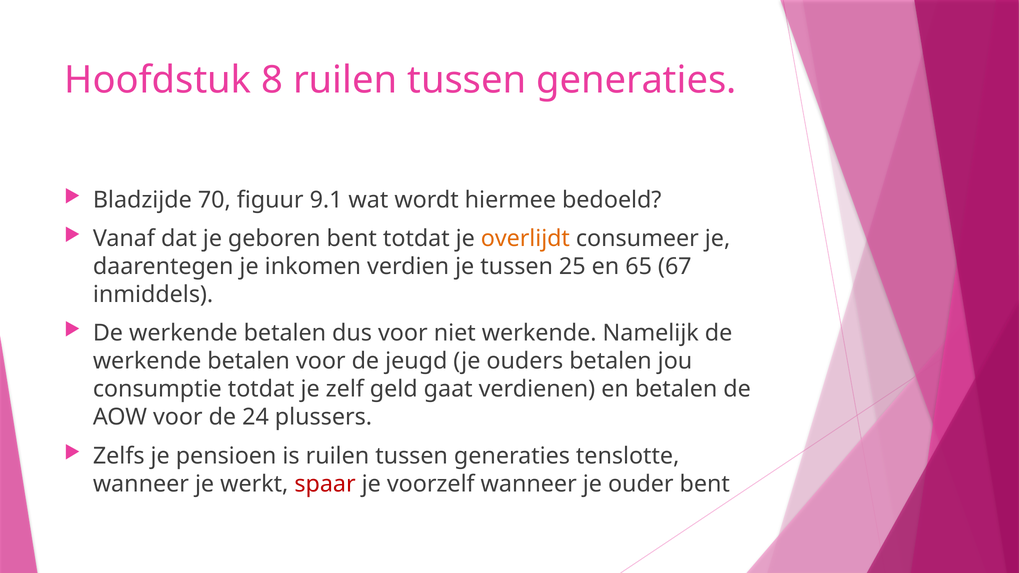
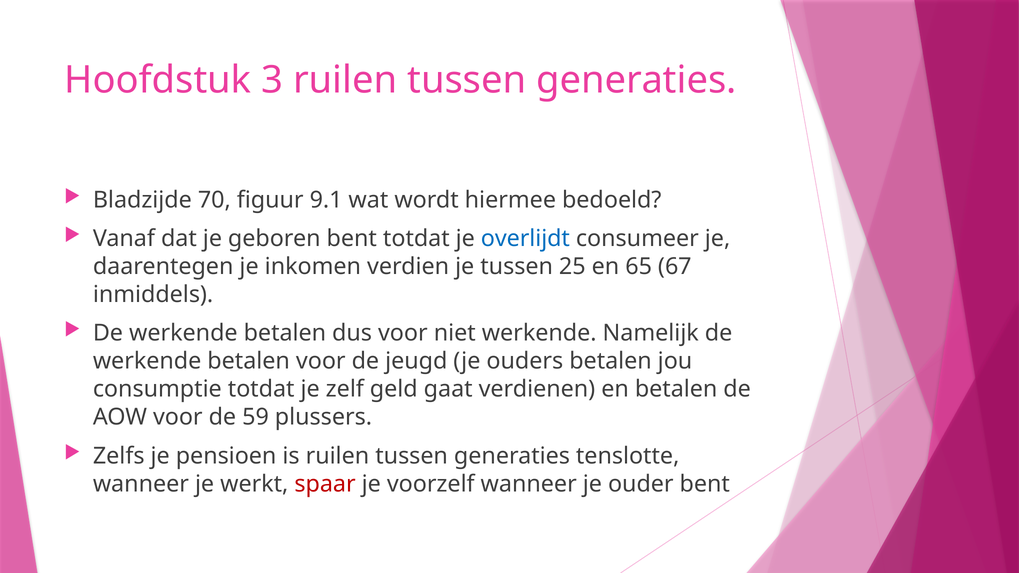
8: 8 -> 3
overlijdt colour: orange -> blue
24: 24 -> 59
